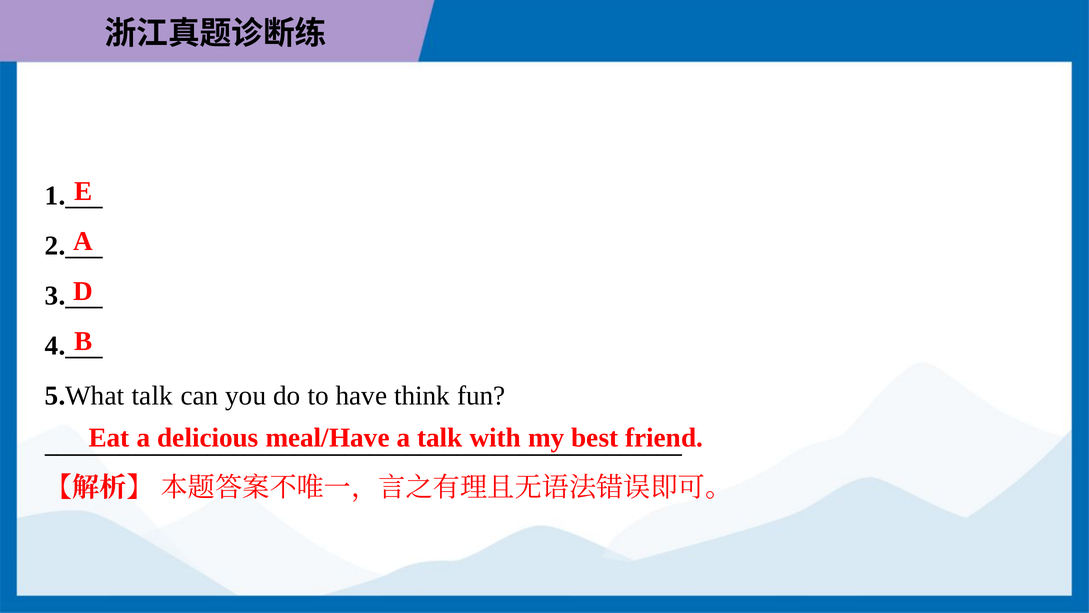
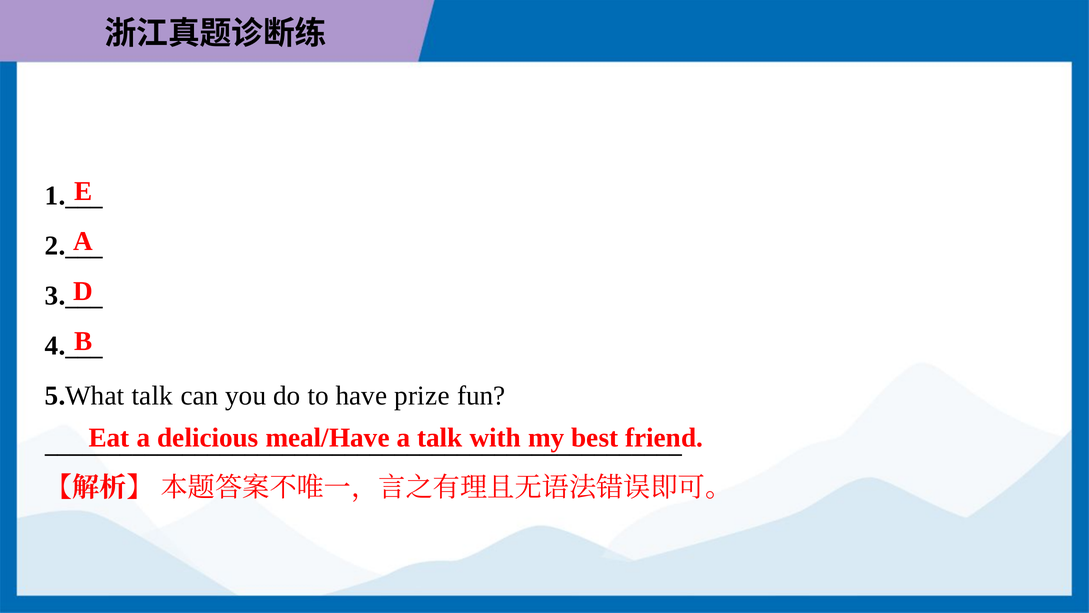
think: think -> prize
